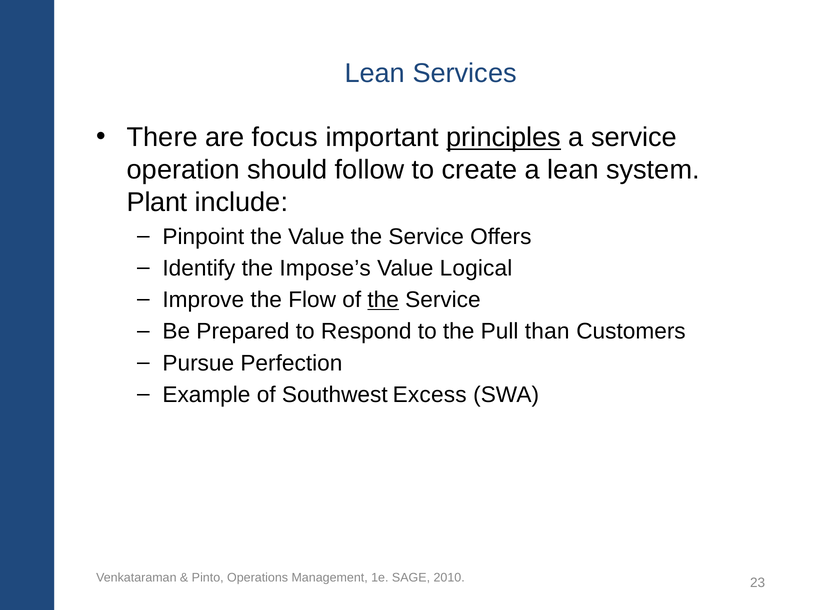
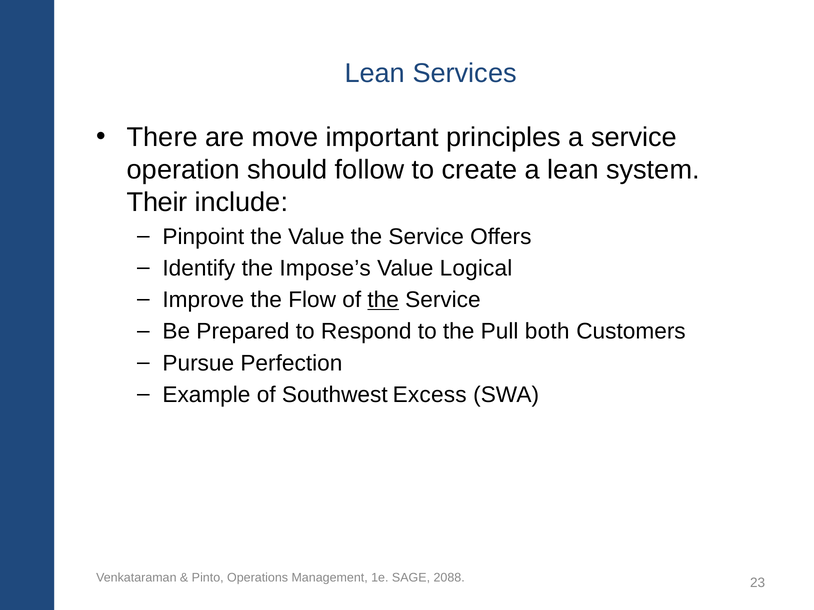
focus: focus -> move
principles underline: present -> none
Plant: Plant -> Their
than: than -> both
2010: 2010 -> 2088
